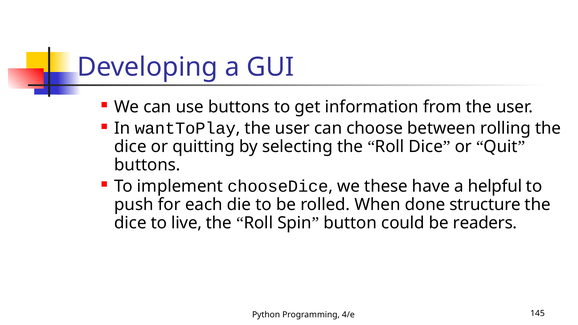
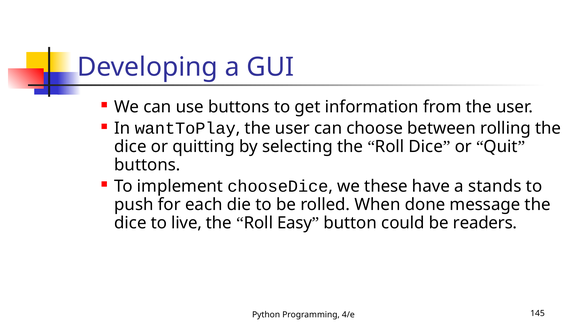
helpful: helpful -> stands
structure: structure -> message
Spin: Spin -> Easy
